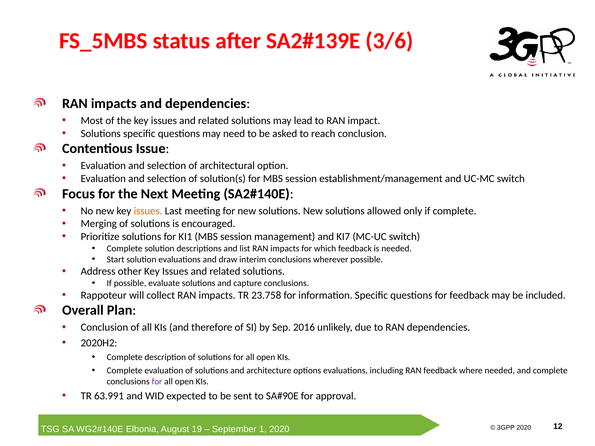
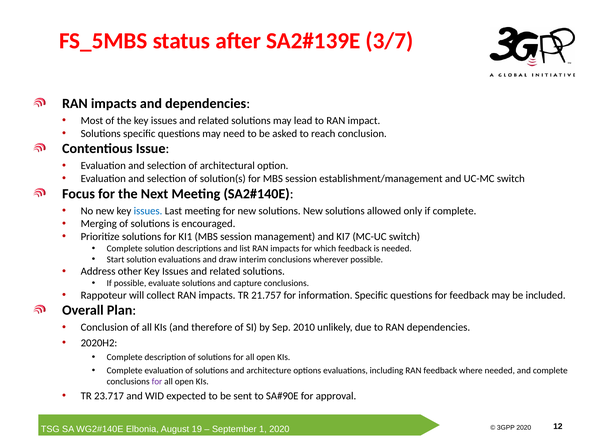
3/6: 3/6 -> 3/7
issues at (148, 211) colour: orange -> blue
23.758: 23.758 -> 21.757
2016: 2016 -> 2010
63.991: 63.991 -> 23.717
